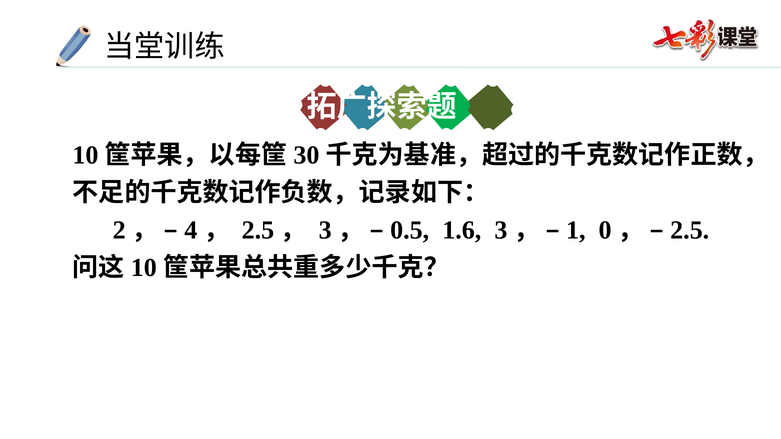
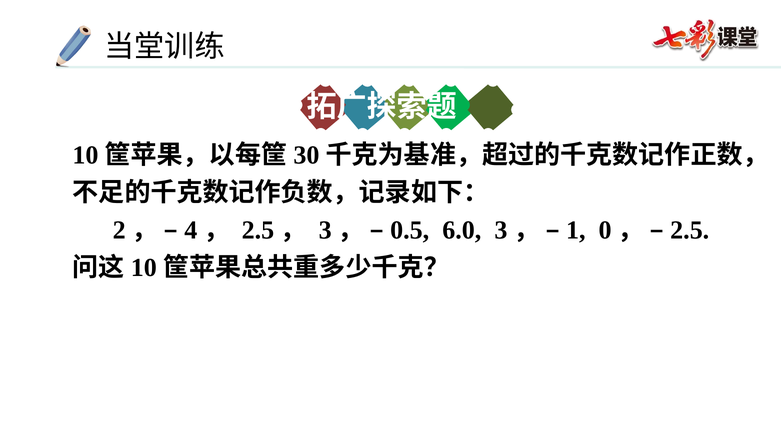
1.6: 1.6 -> 6.0
